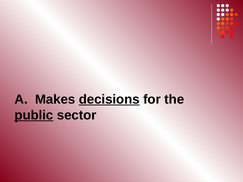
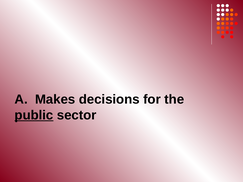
decisions underline: present -> none
